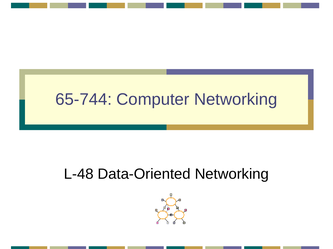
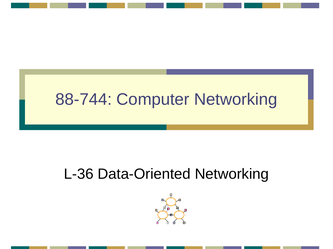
65-744: 65-744 -> 88-744
L-48: L-48 -> L-36
